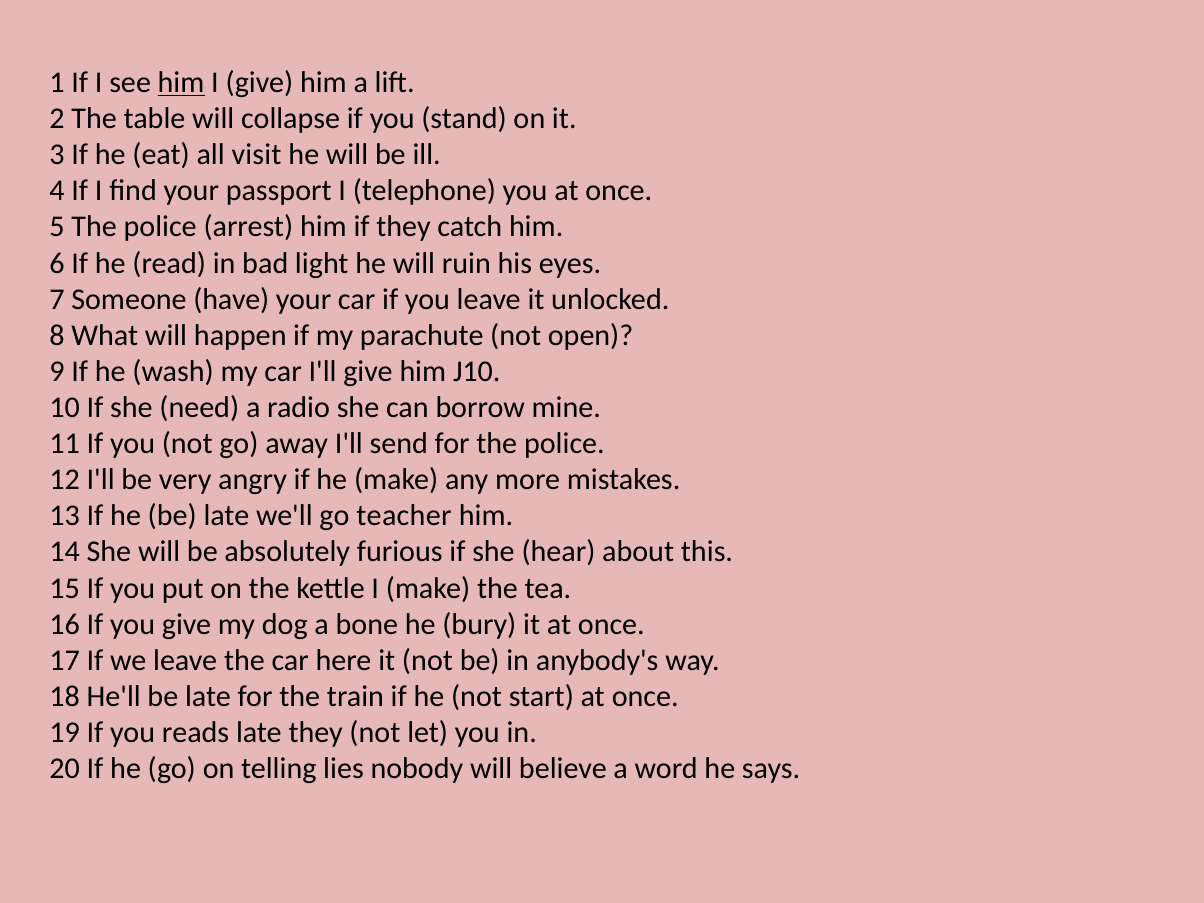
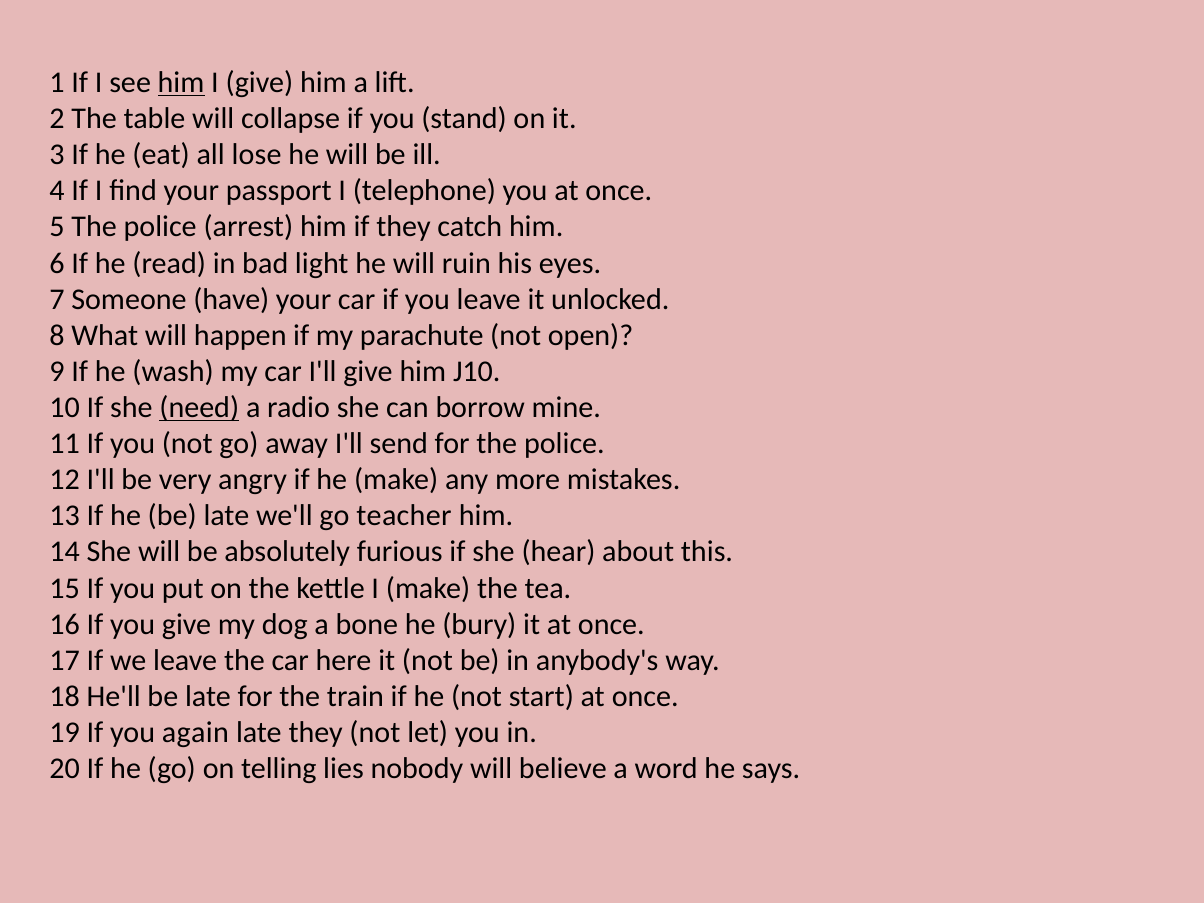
visit: visit -> lose
need underline: none -> present
reads: reads -> again
